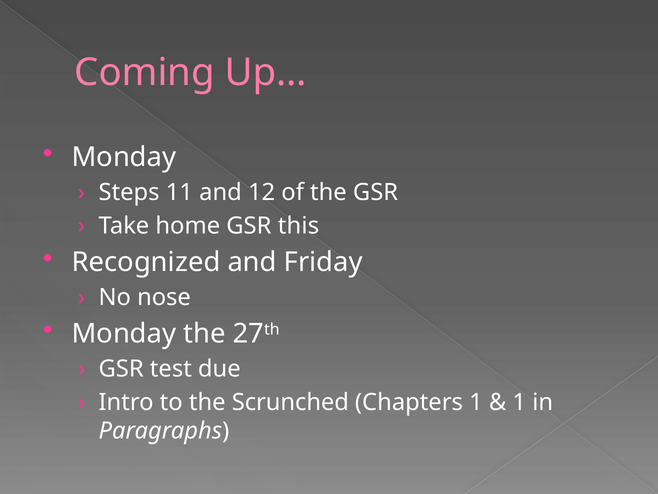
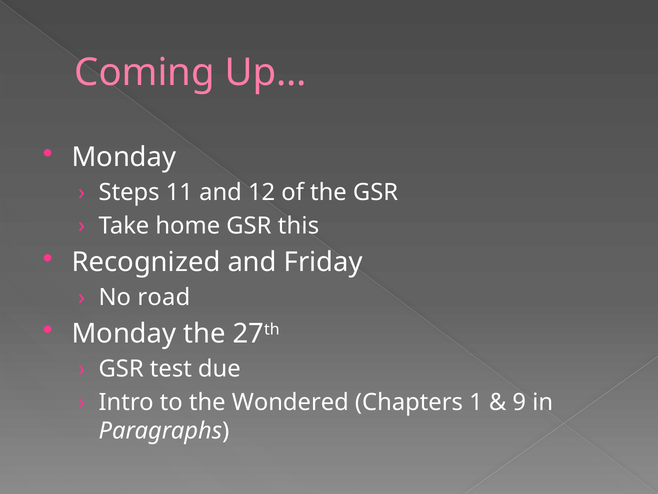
nose: nose -> road
Scrunched: Scrunched -> Wondered
1 at (519, 402): 1 -> 9
